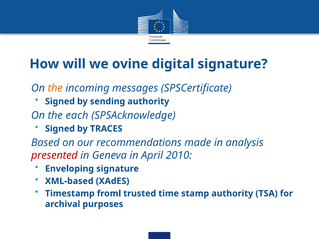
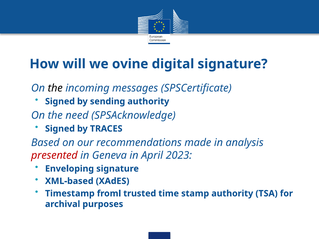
the at (55, 88) colour: orange -> black
each: each -> need
2010: 2010 -> 2023
